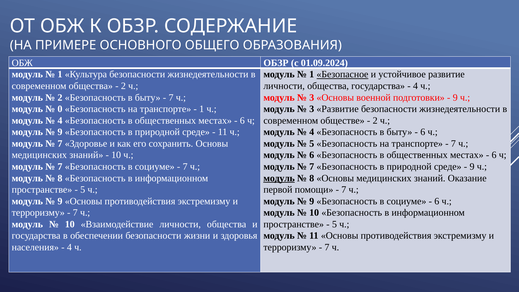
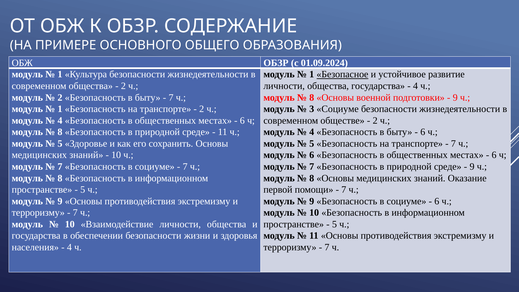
3 at (312, 97): 3 -> 8
0 at (60, 109): 0 -> 1
1 at (202, 109): 1 -> 2
3 Развитие: Развитие -> Социуме
9 at (60, 132): 9 -> 8
7 at (60, 144): 7 -> 5
модуль at (279, 178) underline: present -> none
